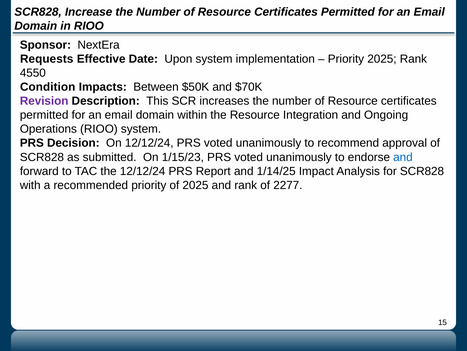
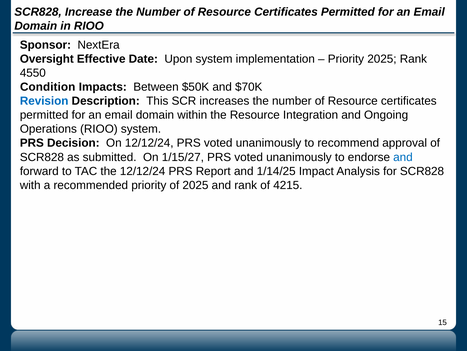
Requests: Requests -> Oversight
Revision colour: purple -> blue
1/15/23: 1/15/23 -> 1/15/27
2277: 2277 -> 4215
